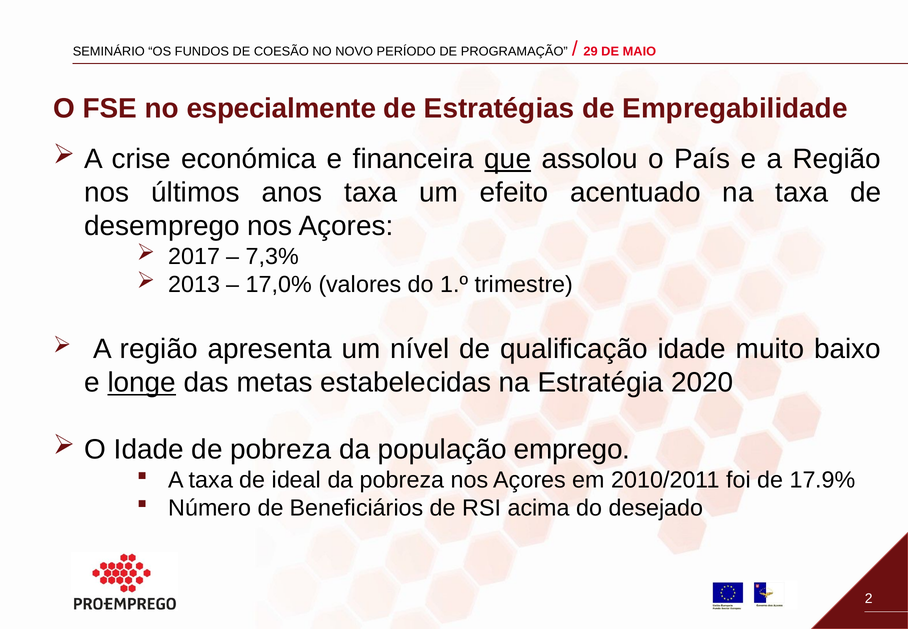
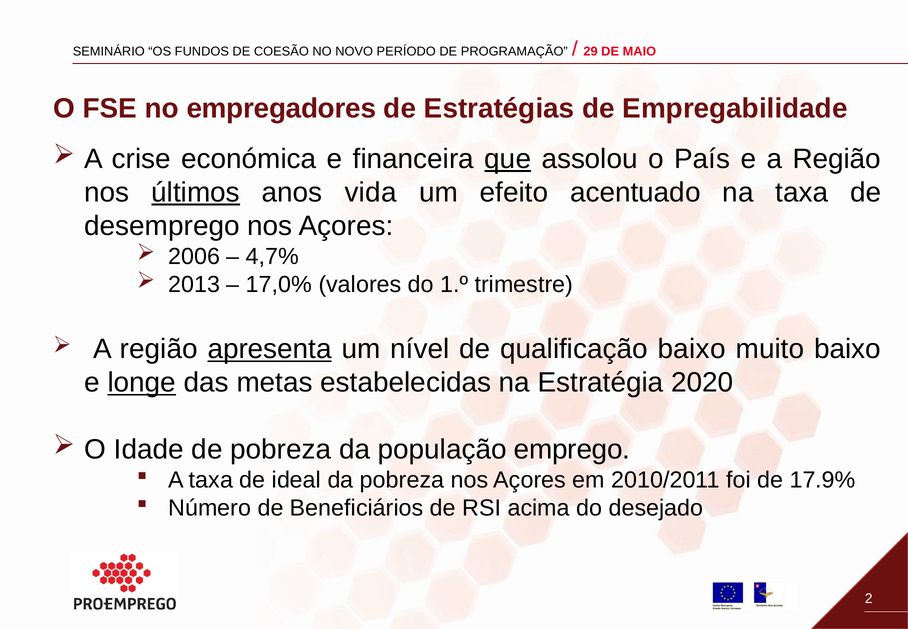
especialmente: especialmente -> empregadores
últimos underline: none -> present
anos taxa: taxa -> vida
2017: 2017 -> 2006
7,3%: 7,3% -> 4,7%
apresenta underline: none -> present
qualificação idade: idade -> baixo
